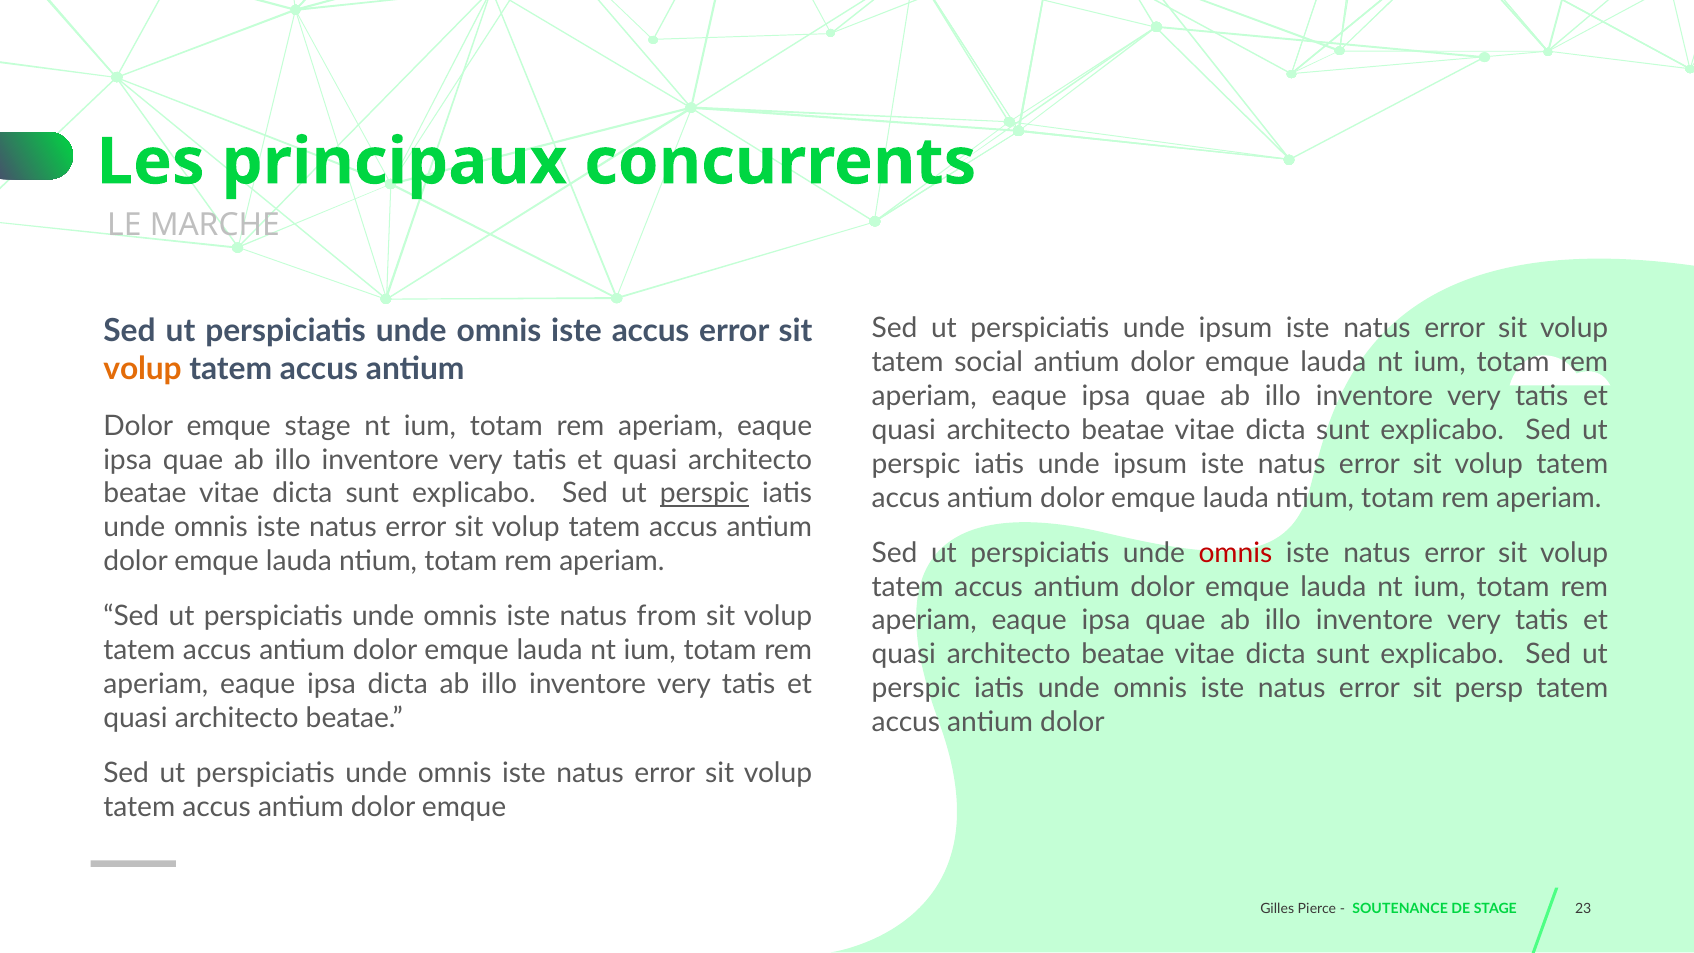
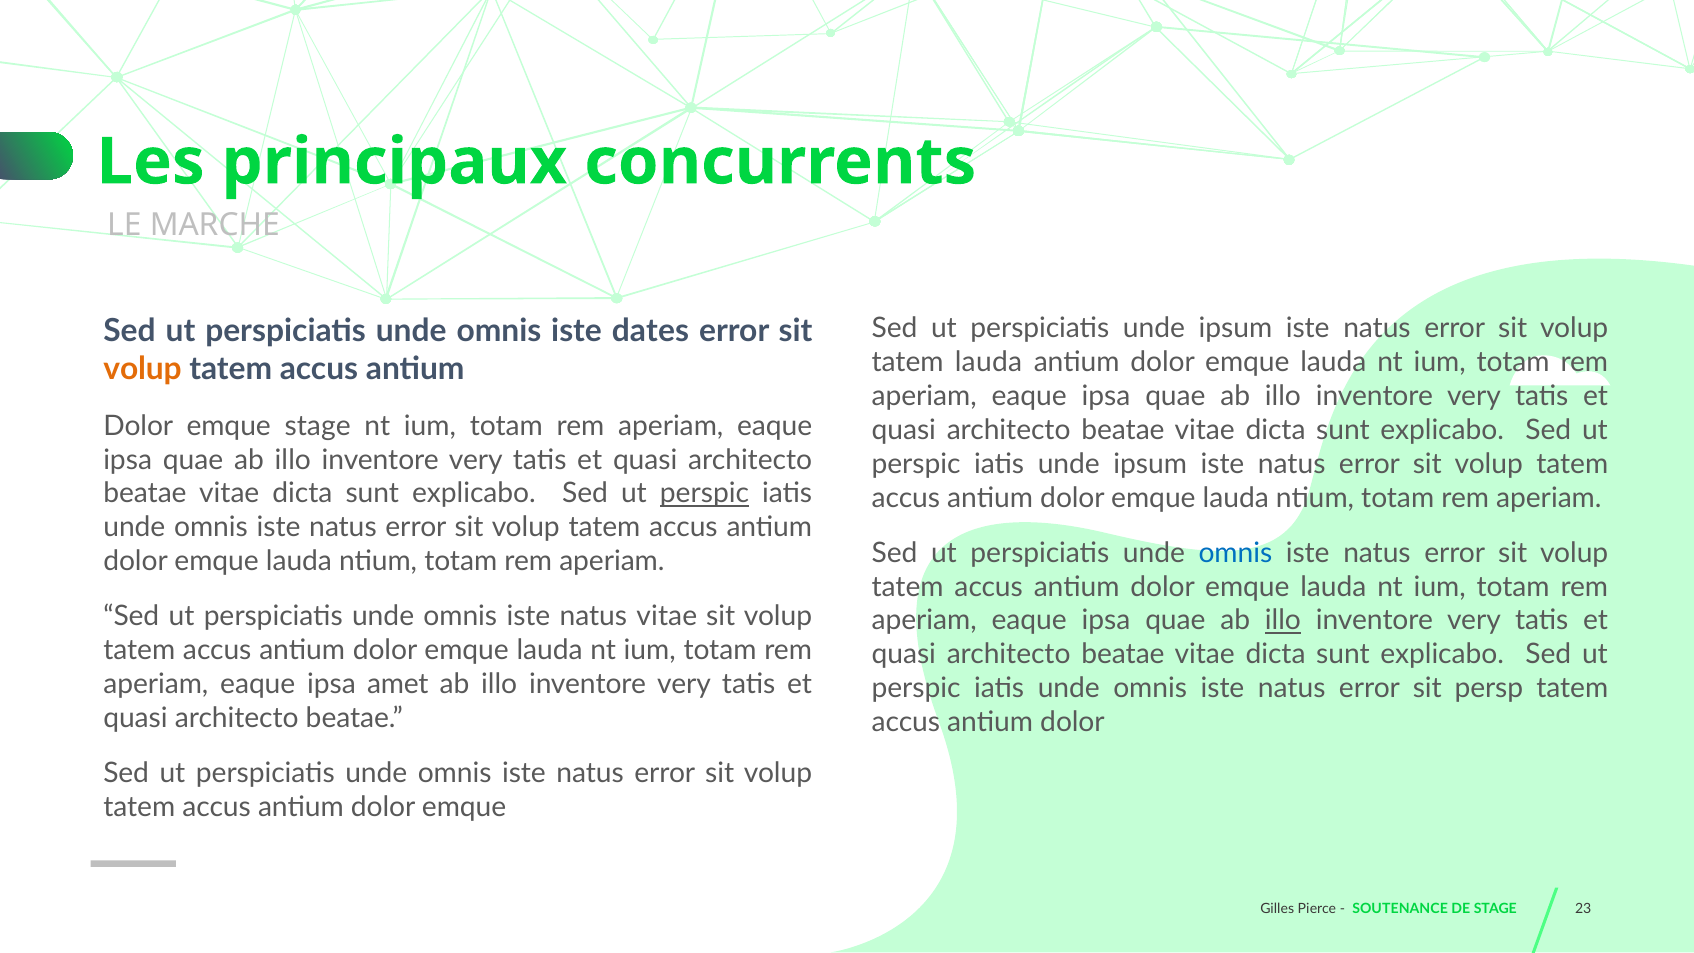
iste accus: accus -> dates
tatem social: social -> lauda
omnis at (1235, 553) colour: red -> blue
natus from: from -> vitae
illo at (1283, 621) underline: none -> present
ipsa dicta: dicta -> amet
